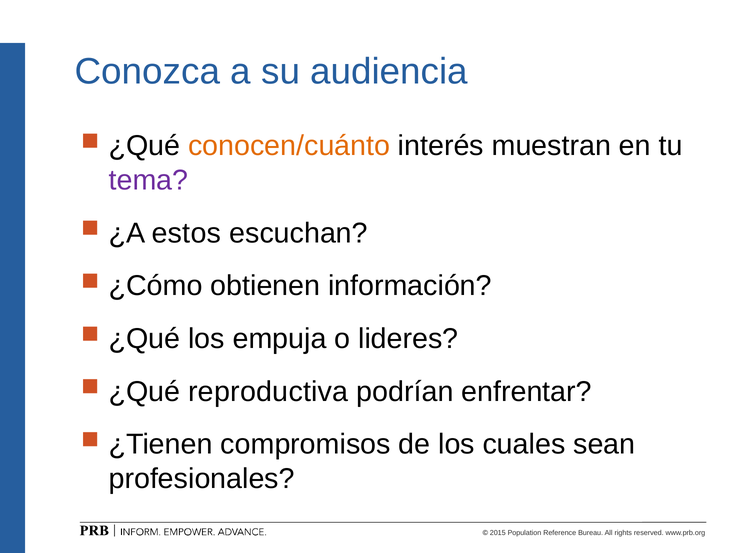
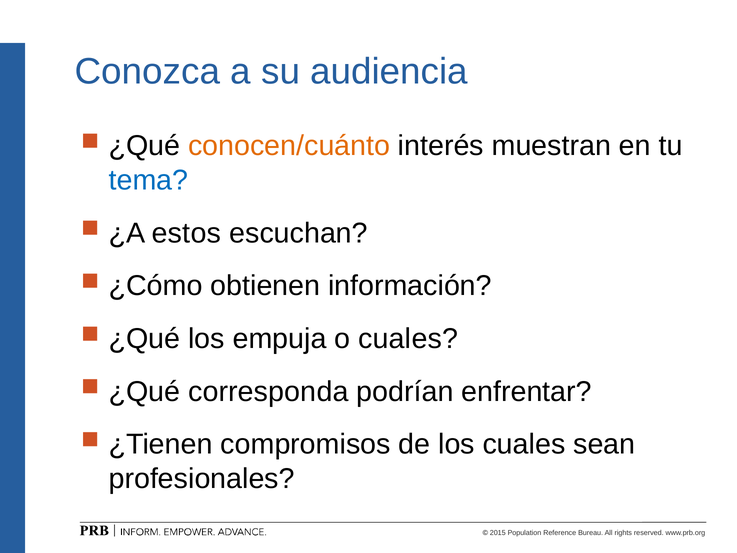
tema colour: purple -> blue
o lideres: lideres -> cuales
reproductiva: reproductiva -> corresponda
